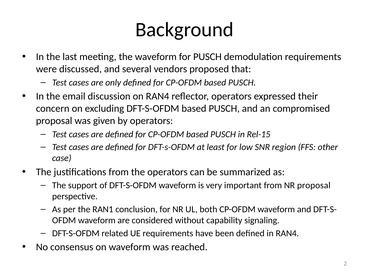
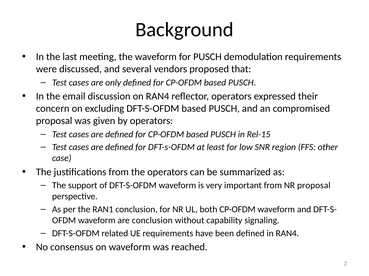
are considered: considered -> conclusion
